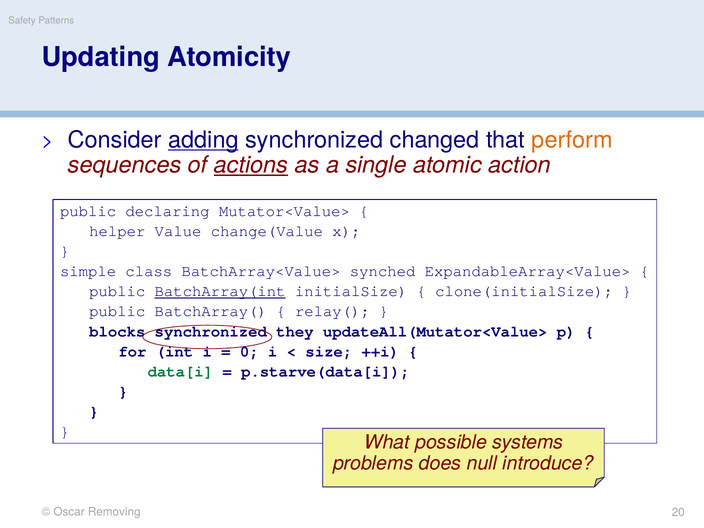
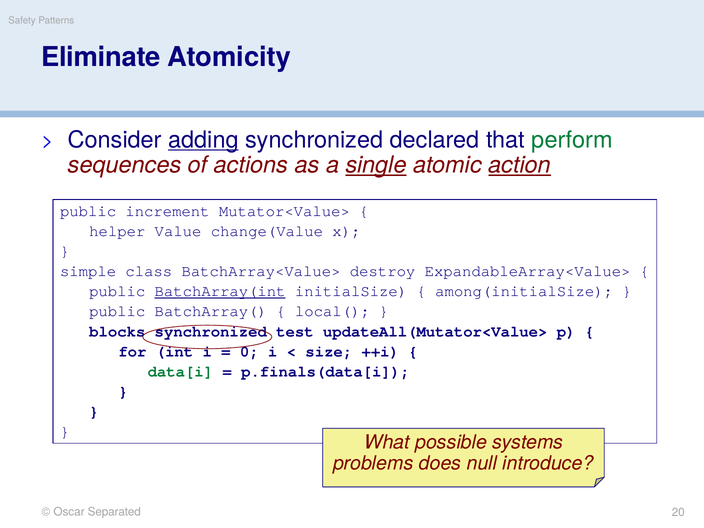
Updating: Updating -> Eliminate
changed: changed -> declared
perform colour: orange -> green
actions underline: present -> none
single underline: none -> present
action underline: none -> present
declaring: declaring -> increment
synched: synched -> destroy
clone(initialSize: clone(initialSize -> among(initialSize
relay(: relay( -> local(
they: they -> test
p.starve(data[i: p.starve(data[i -> p.finals(data[i
Removing: Removing -> Separated
